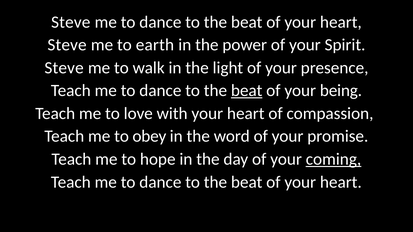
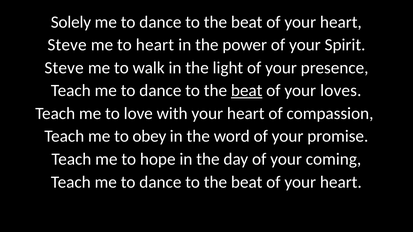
Steve at (71, 22): Steve -> Solely
to earth: earth -> heart
being: being -> loves
coming underline: present -> none
